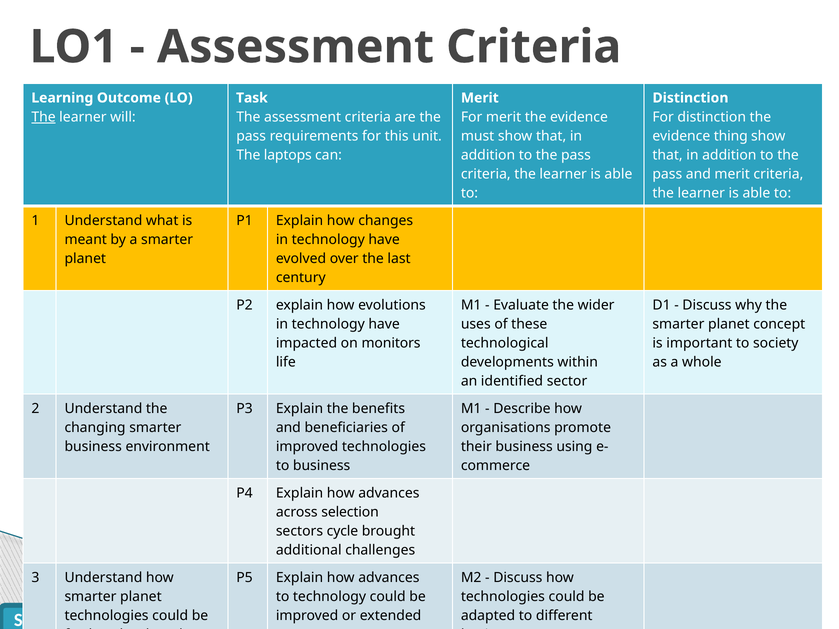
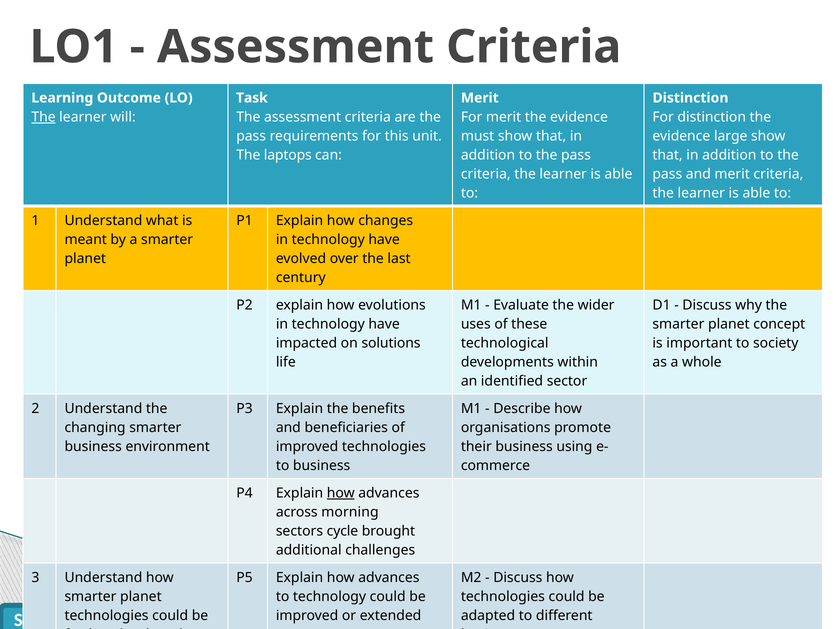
thing: thing -> large
monitors: monitors -> solutions
how at (341, 493) underline: none -> present
selection: selection -> morning
